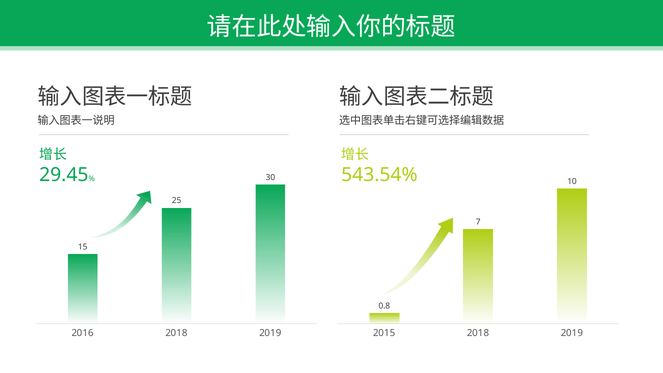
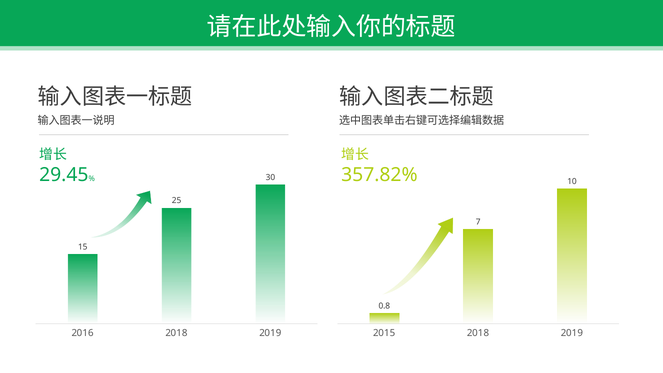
543.54%: 543.54% -> 357.82%
